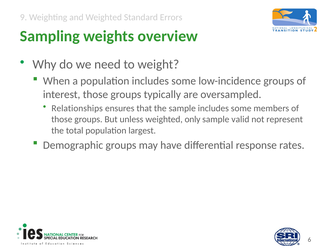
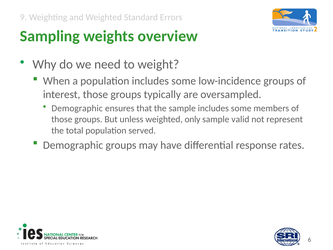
Relationships at (77, 108): Relationships -> Demographic
largest: largest -> served
